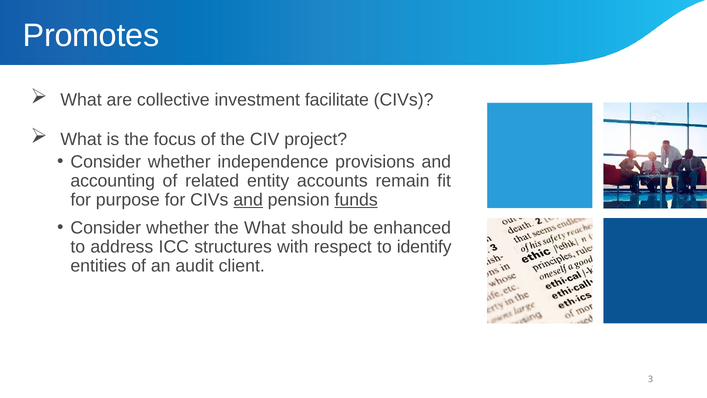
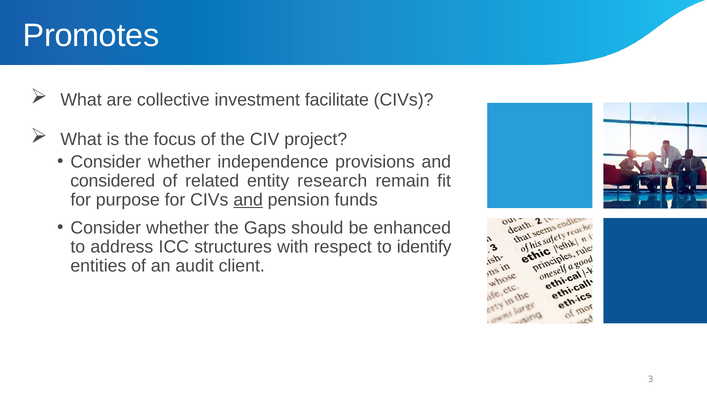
accounting: accounting -> considered
accounts: accounts -> research
funds underline: present -> none
the What: What -> Gaps
